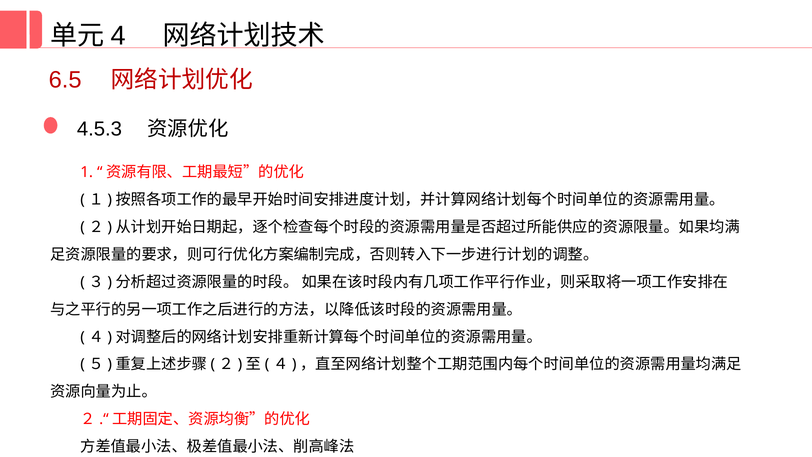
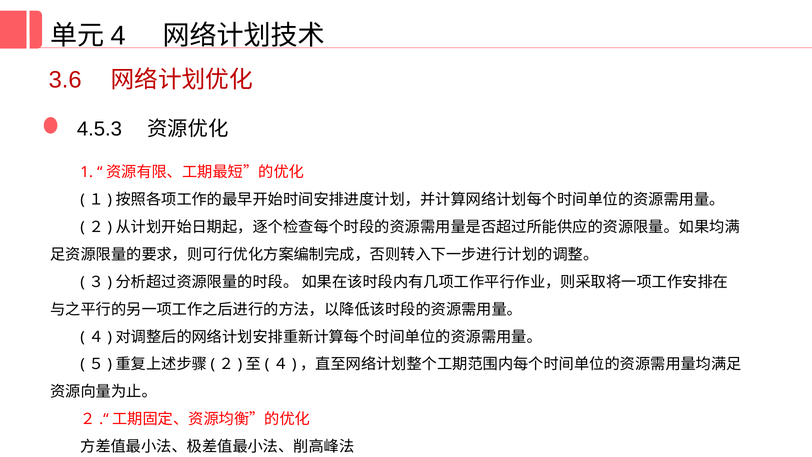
6.5: 6.5 -> 3.6
